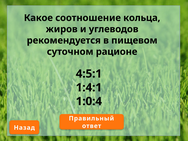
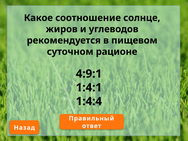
кольца: кольца -> солнце
4:5:1: 4:5:1 -> 4:9:1
1:0:4: 1:0:4 -> 1:4:4
